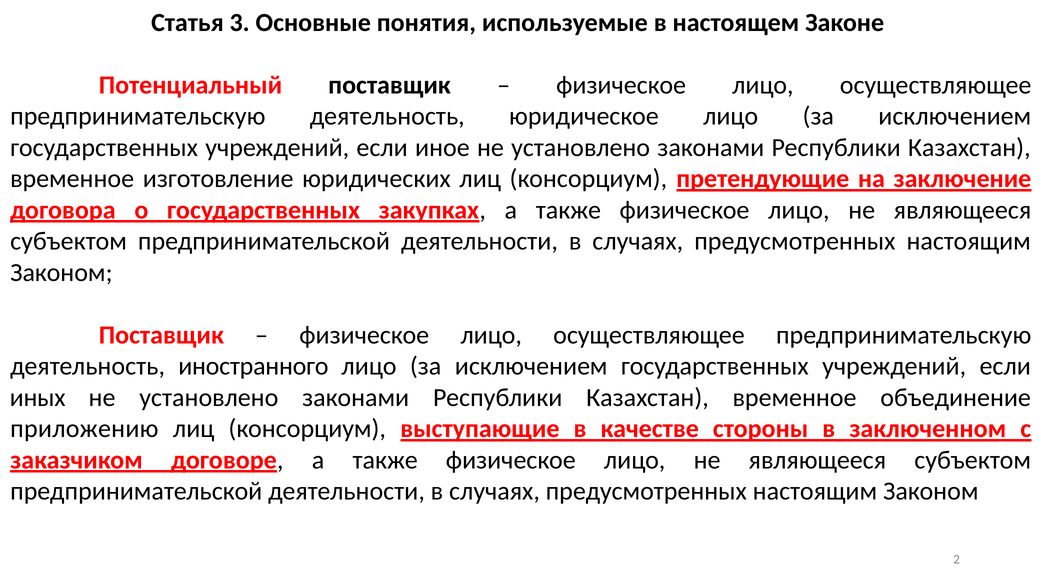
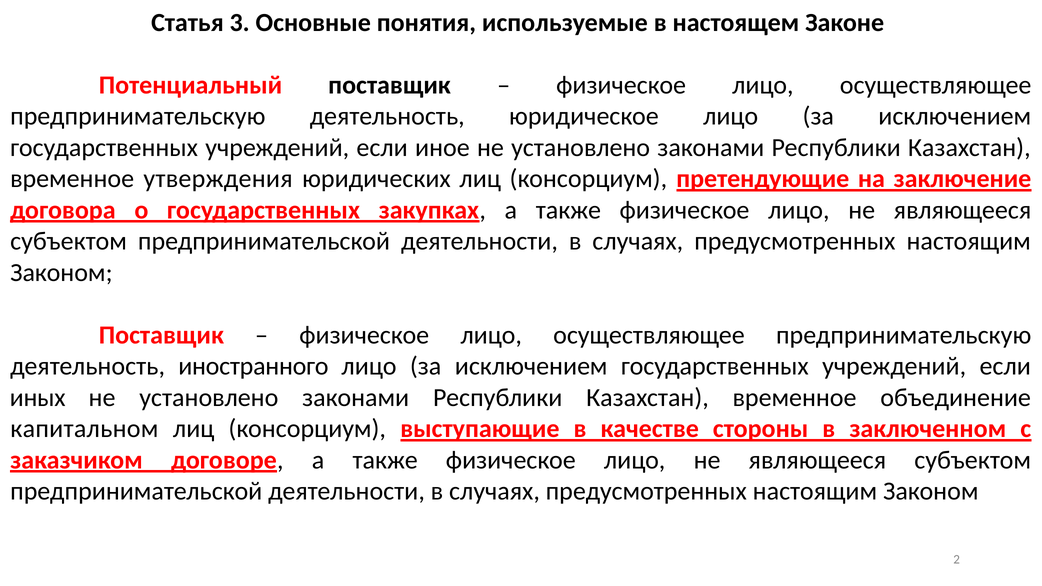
изготовление: изготовление -> утверждения
приложению: приложению -> капитальном
